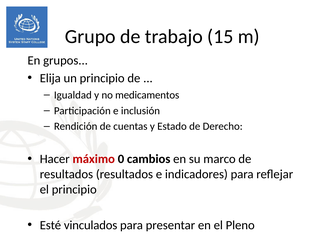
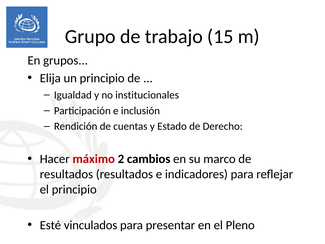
medicamentos: medicamentos -> institucionales
0: 0 -> 2
